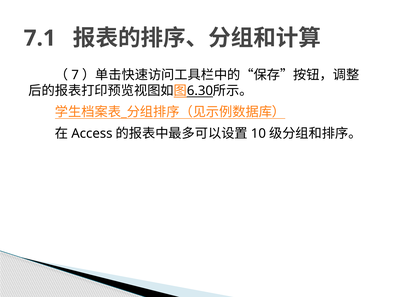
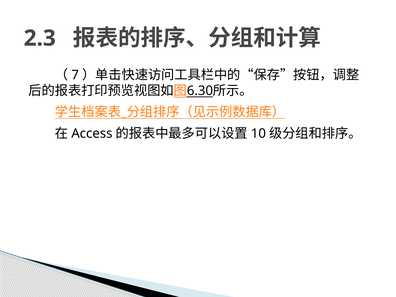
7.1: 7.1 -> 2.3
